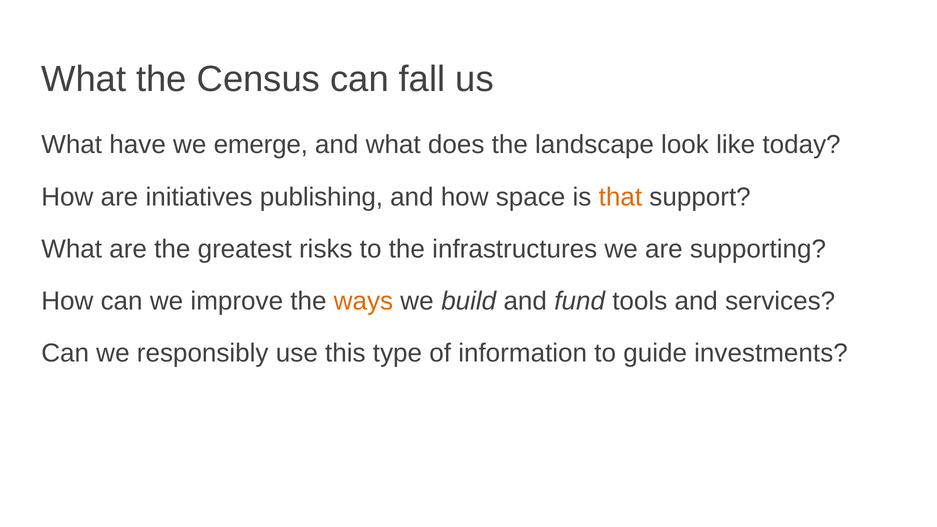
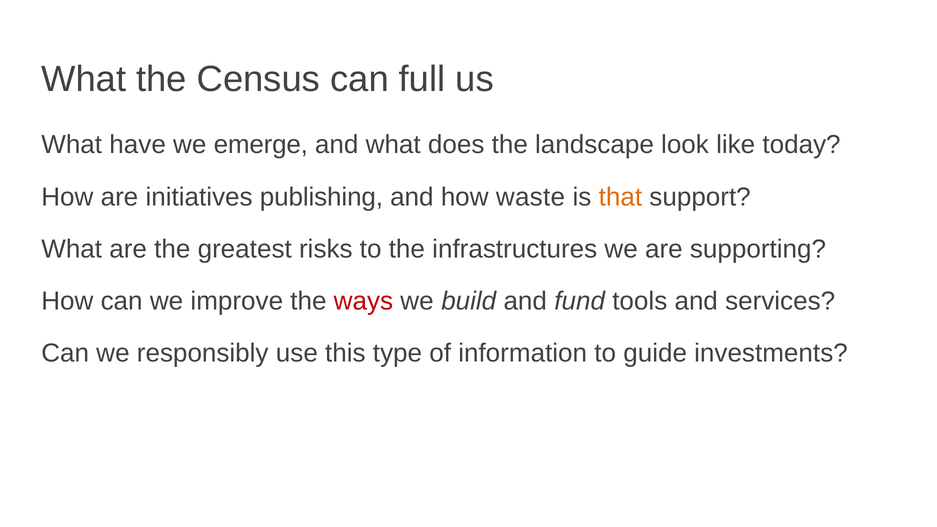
fall: fall -> full
space: space -> waste
ways colour: orange -> red
